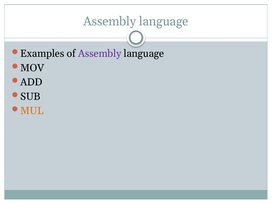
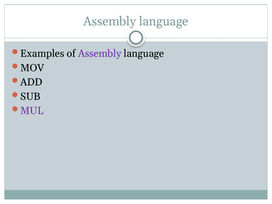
MUL colour: orange -> purple
